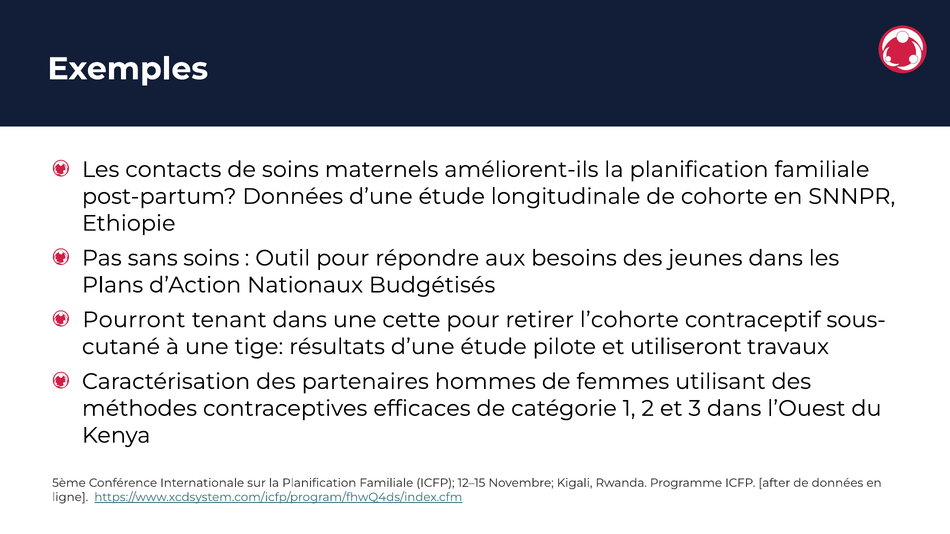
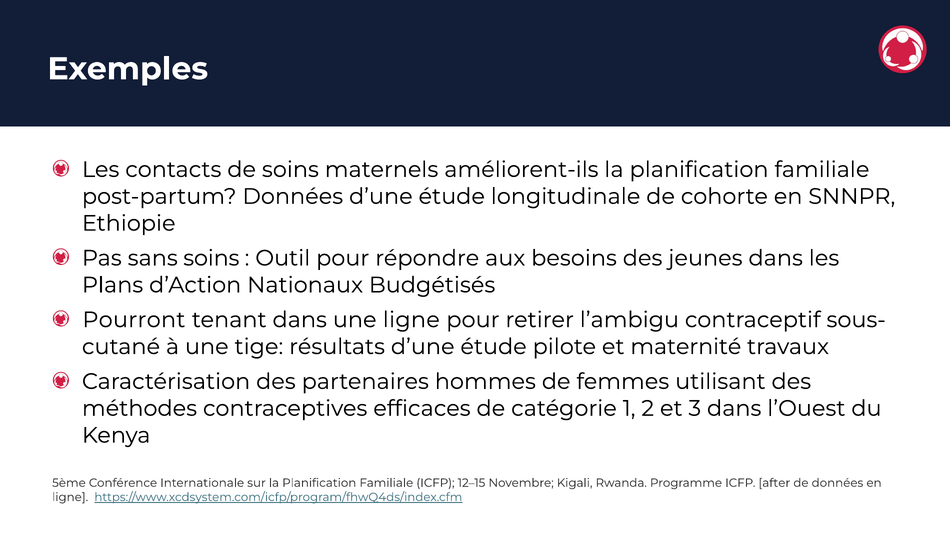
une cette: cette -> ligne
l’cohorte: l’cohorte -> l’ambigu
utiliseront: utiliseront -> maternité
